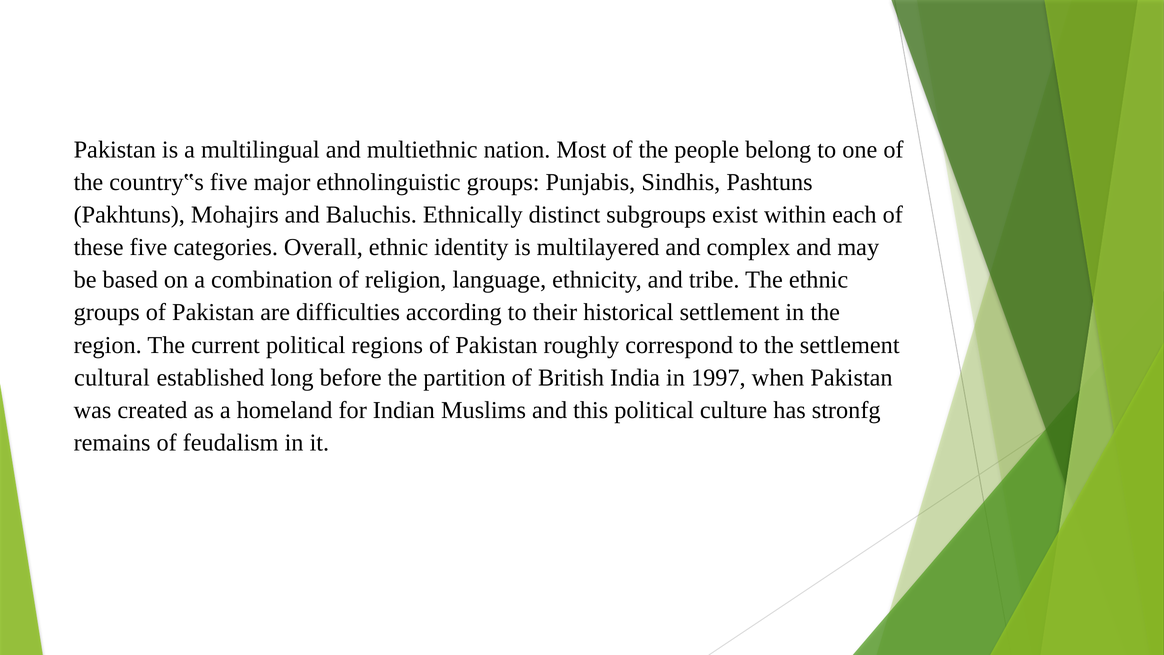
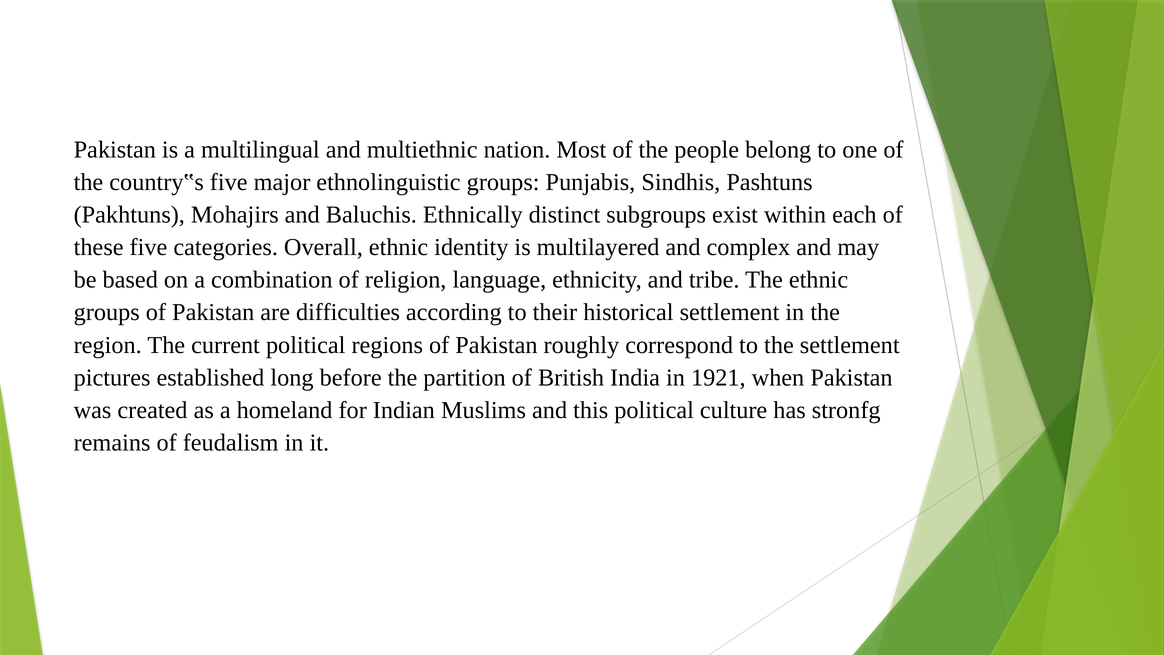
cultural: cultural -> pictures
1997: 1997 -> 1921
